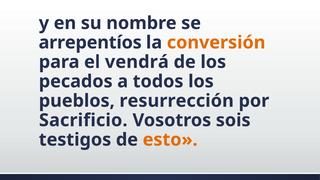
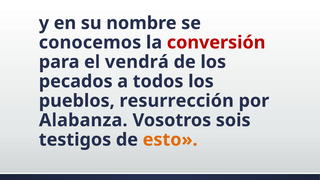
arrepentíos: arrepentíos -> conocemos
conversión colour: orange -> red
Sacrificio: Sacrificio -> Alabanza
